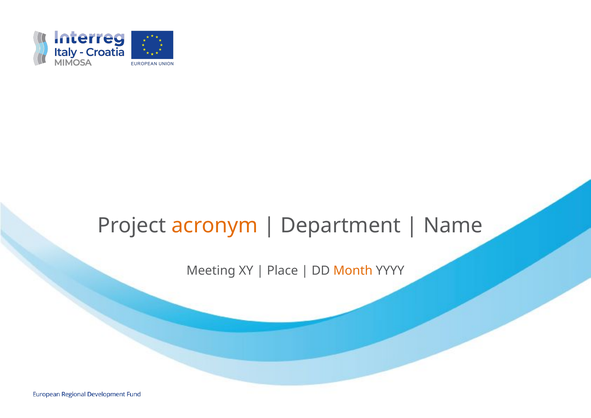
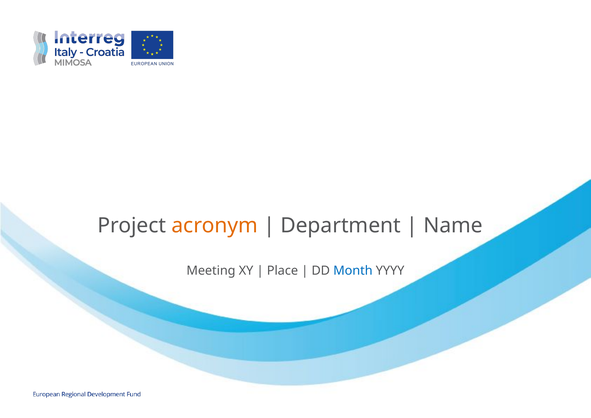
Month colour: orange -> blue
